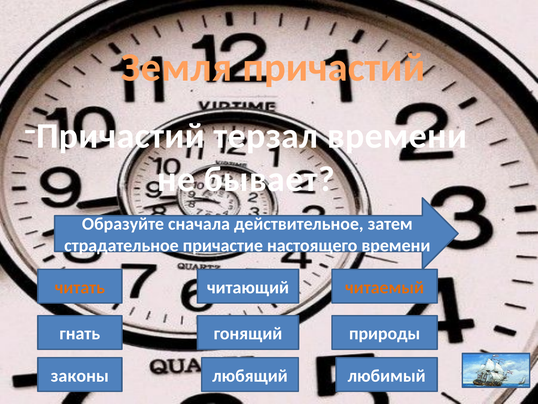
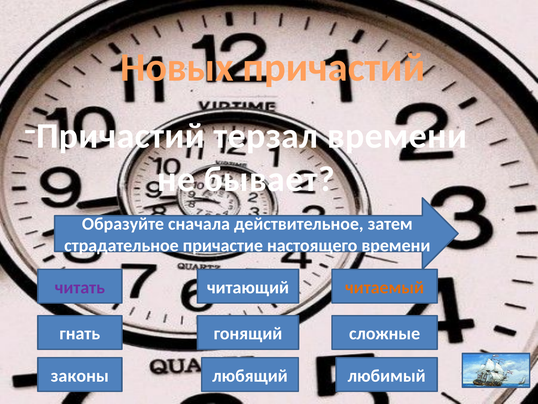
Земля: Земля -> Новых
читать colour: orange -> purple
природы: природы -> сложные
